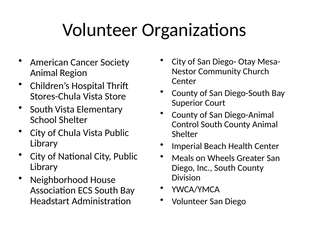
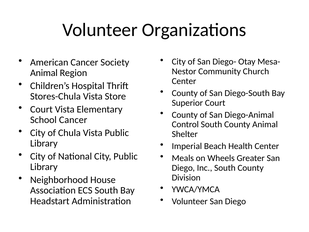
South at (41, 109): South -> Court
School Shelter: Shelter -> Cancer
